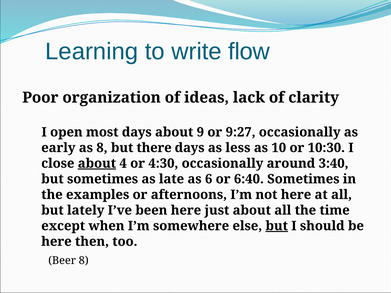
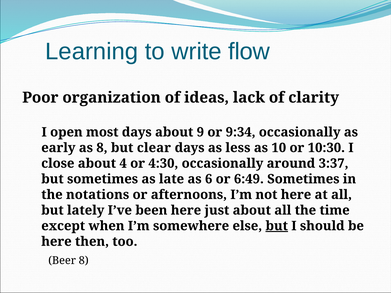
9:27: 9:27 -> 9:34
there: there -> clear
about at (97, 164) underline: present -> none
3:40: 3:40 -> 3:37
6:40: 6:40 -> 6:49
examples: examples -> notations
